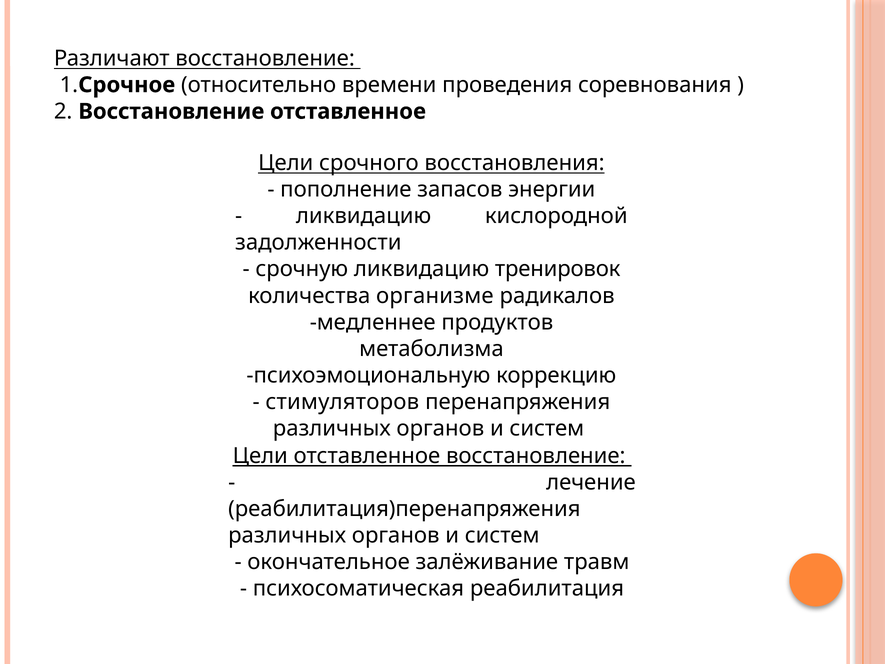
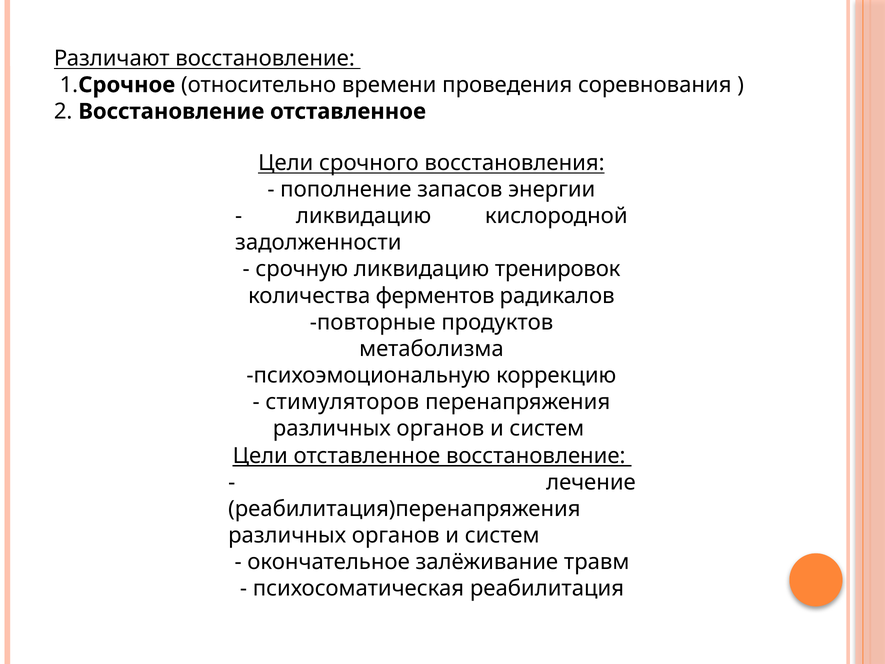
организме: организме -> ферментов
медленнее: медленнее -> повторные
